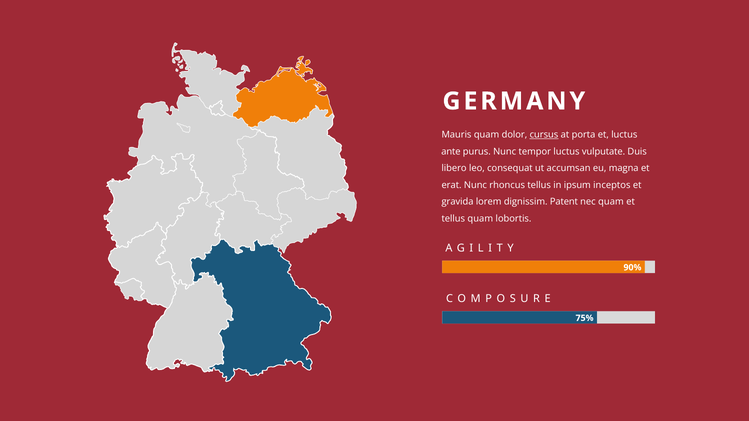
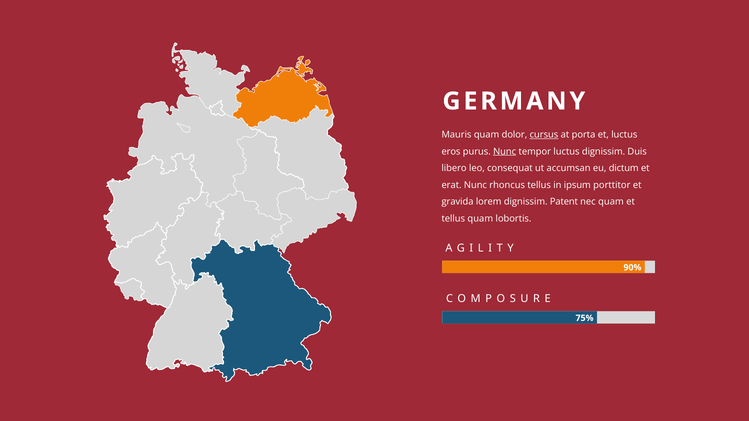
ante: ante -> eros
Nunc at (505, 152) underline: none -> present
luctus vulputate: vulputate -> dignissim
magna: magna -> dictum
inceptos: inceptos -> porttitor
